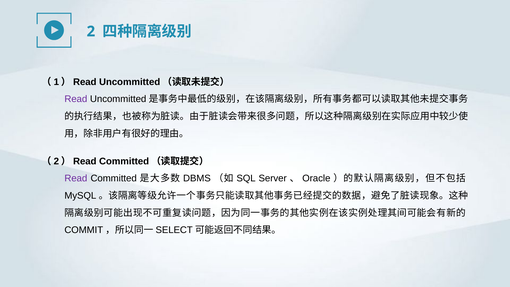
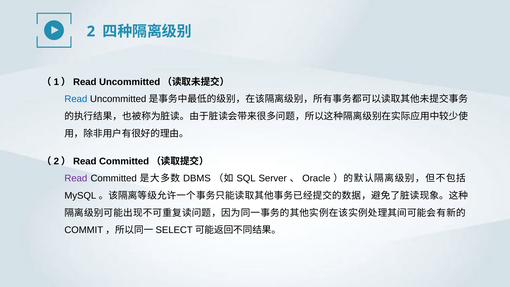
Read at (76, 99) colour: purple -> blue
